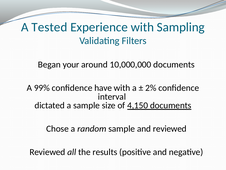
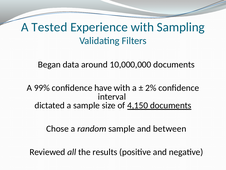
your: your -> data
and reviewed: reviewed -> between
